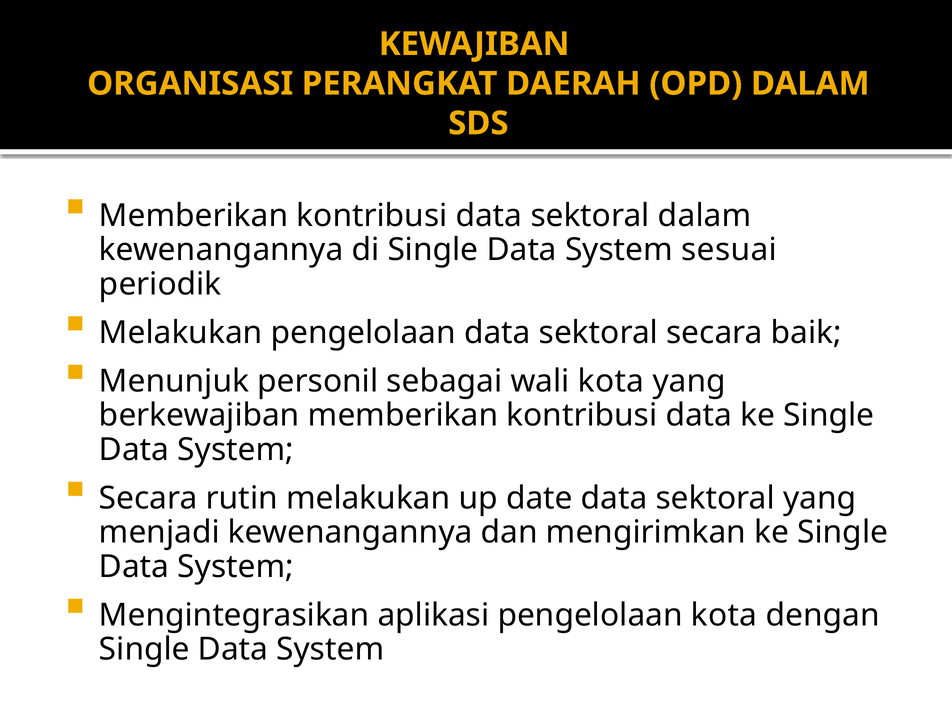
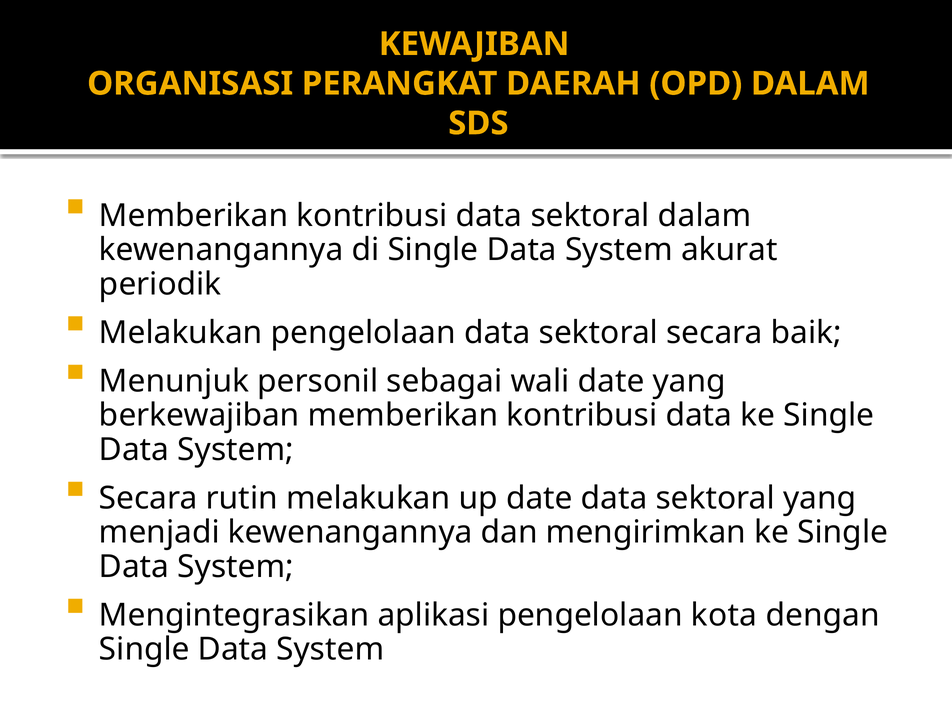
sesuai: sesuai -> akurat
wali kota: kota -> date
